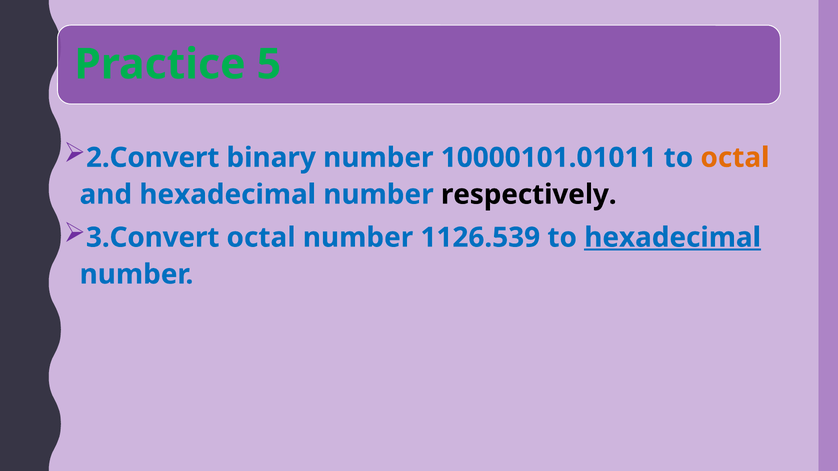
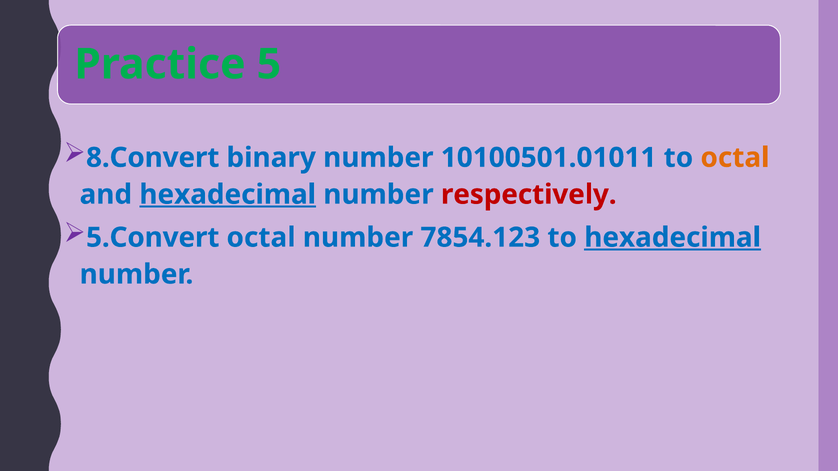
2.Convert: 2.Convert -> 8.Convert
10000101.01011: 10000101.01011 -> 10100501.01011
hexadecimal at (228, 195) underline: none -> present
respectively colour: black -> red
3.Convert: 3.Convert -> 5.Convert
1126.539: 1126.539 -> 7854.123
